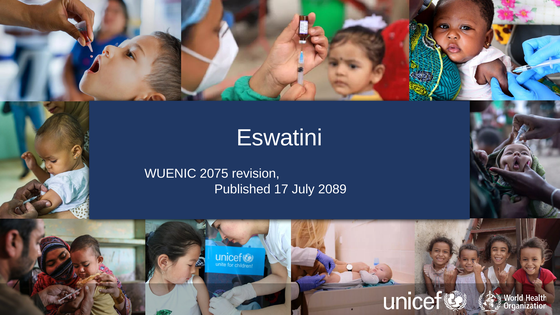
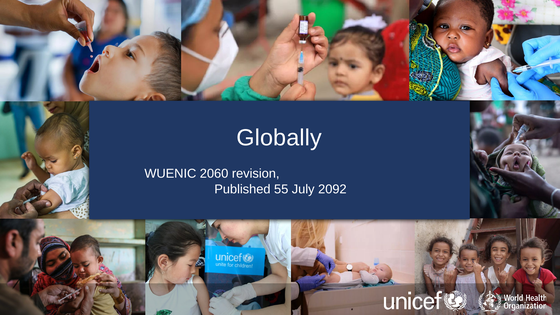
Eswatini: Eswatini -> Globally
2075: 2075 -> 2060
17: 17 -> 55
2089: 2089 -> 2092
